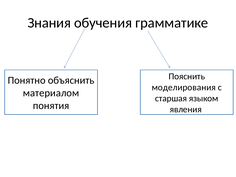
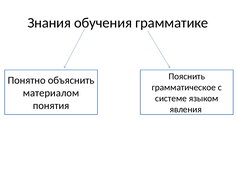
моделирования: моделирования -> грамматическое
старшая: старшая -> системе
